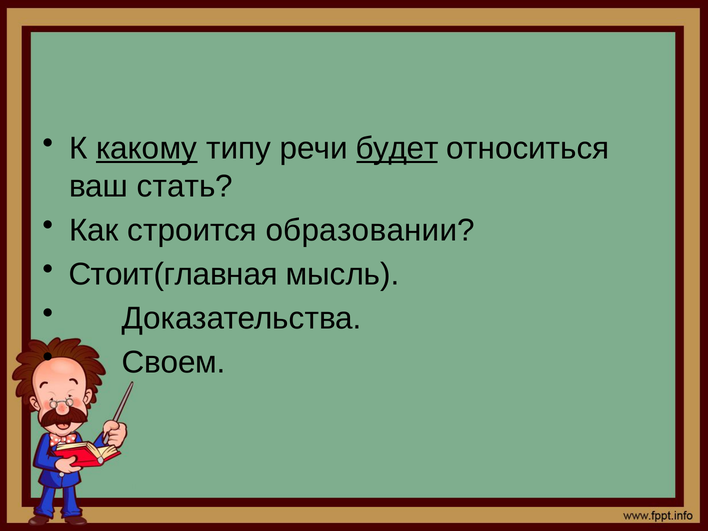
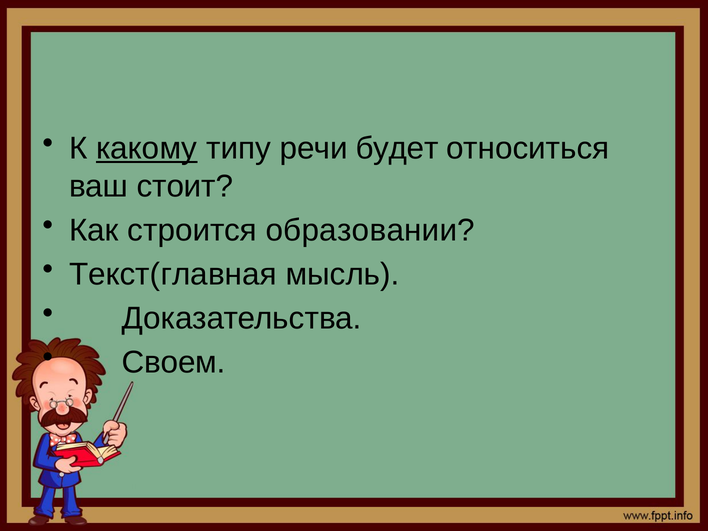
будет underline: present -> none
стать: стать -> стоит
Стоит(главная: Стоит(главная -> Текст(главная
